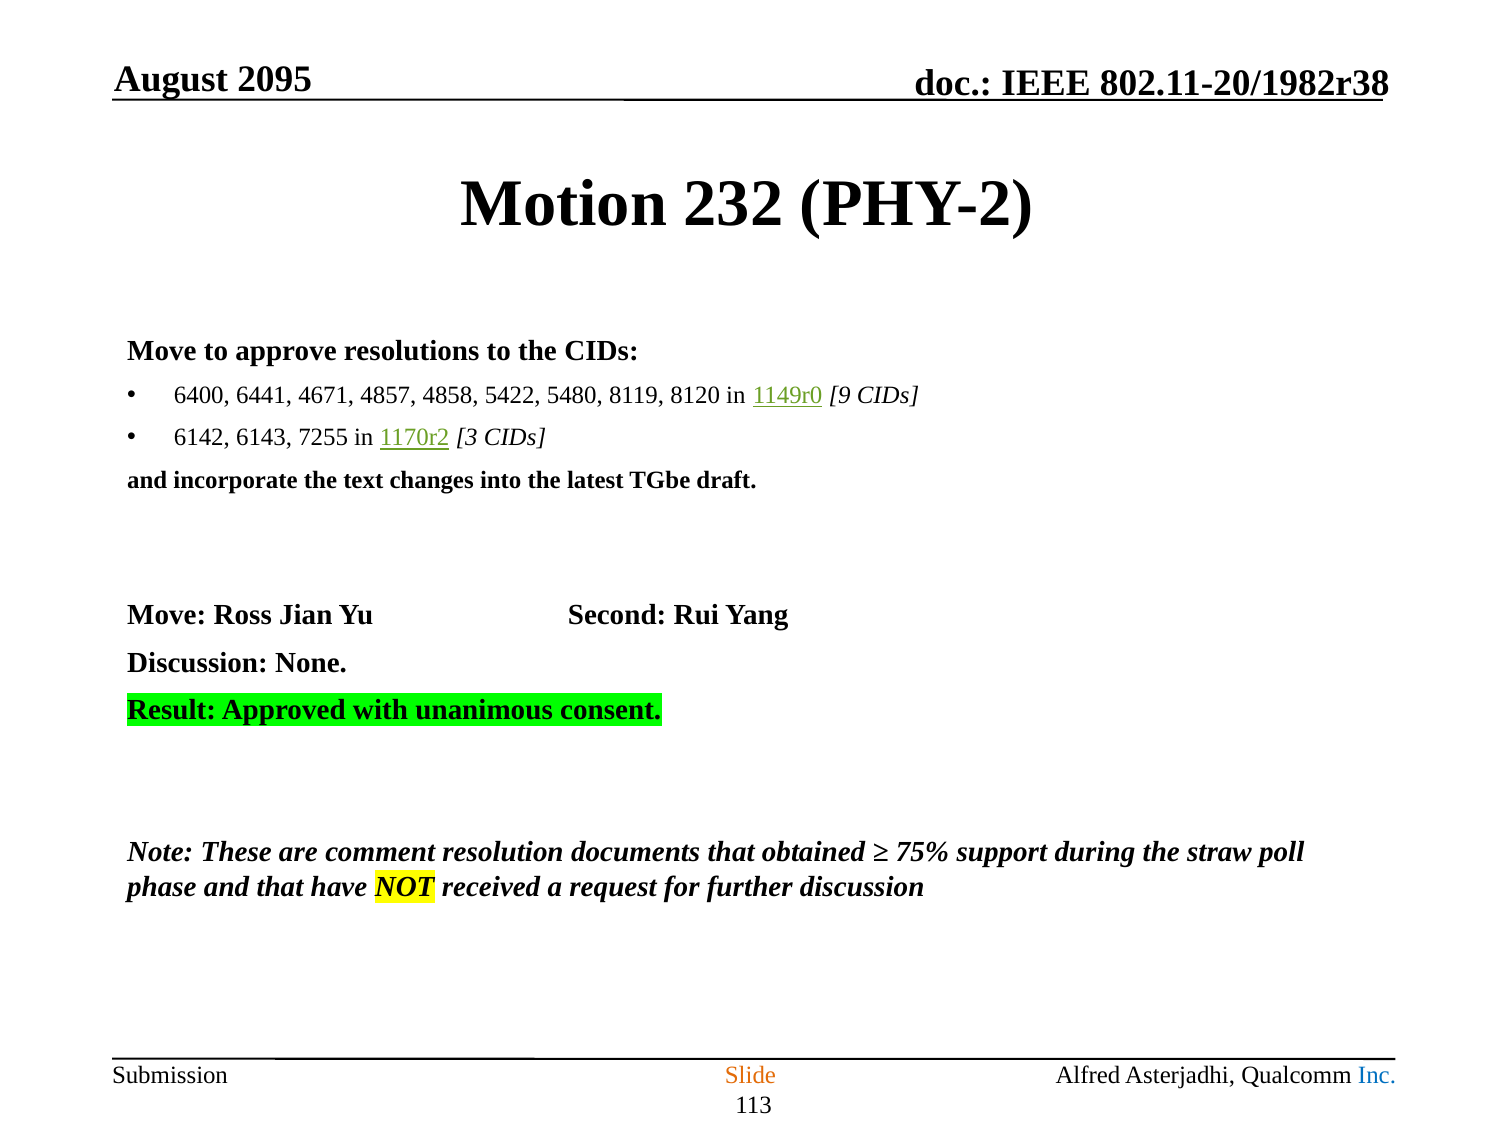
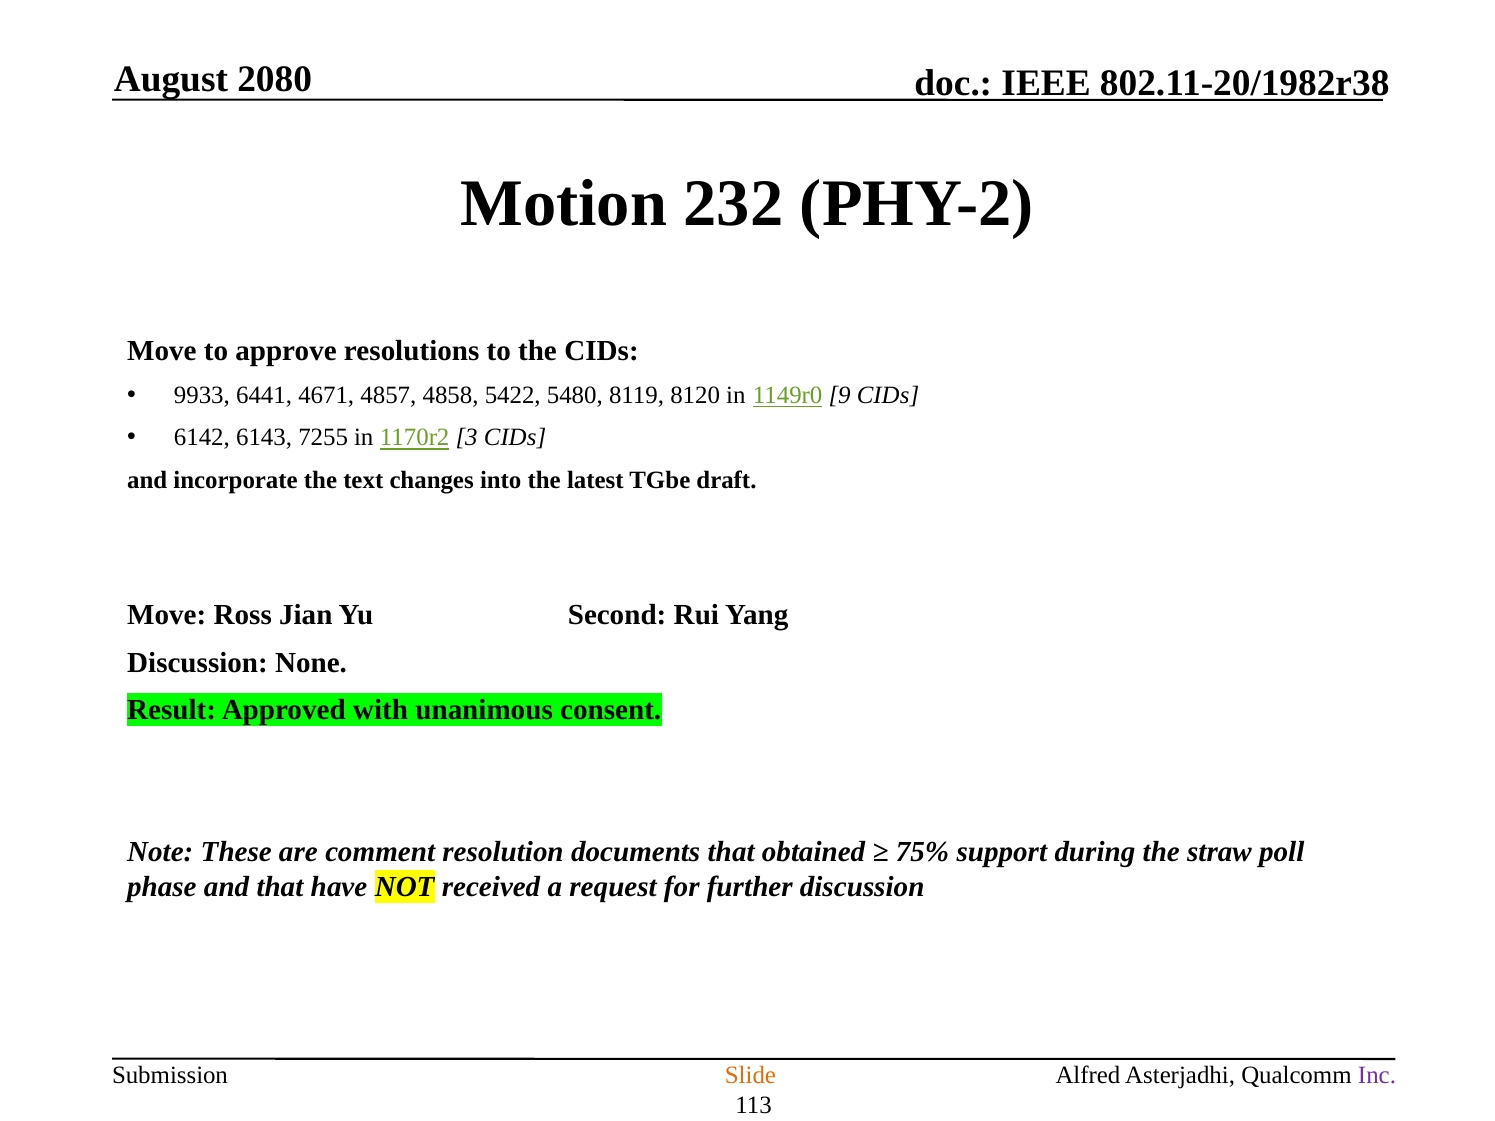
2095: 2095 -> 2080
6400: 6400 -> 9933
Inc colour: blue -> purple
